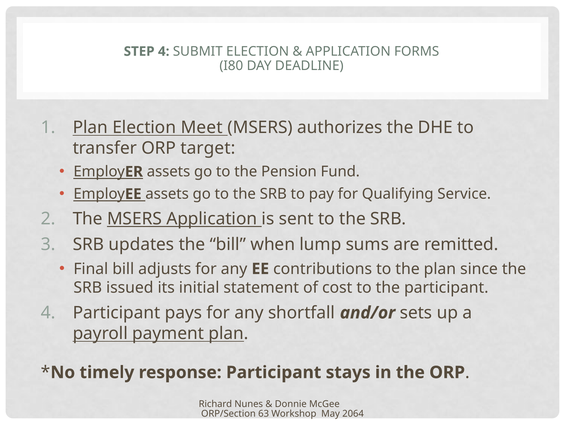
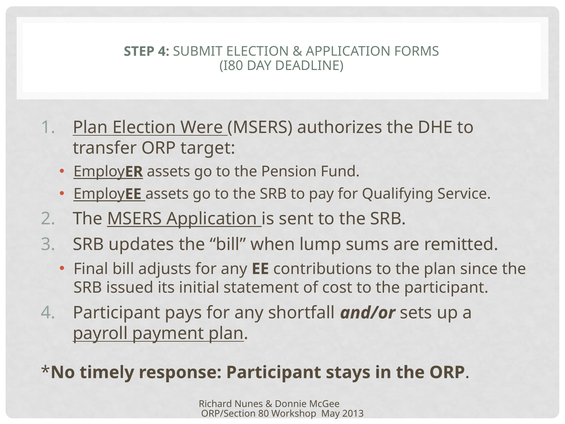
Meet: Meet -> Were
63: 63 -> 80
2064: 2064 -> 2013
